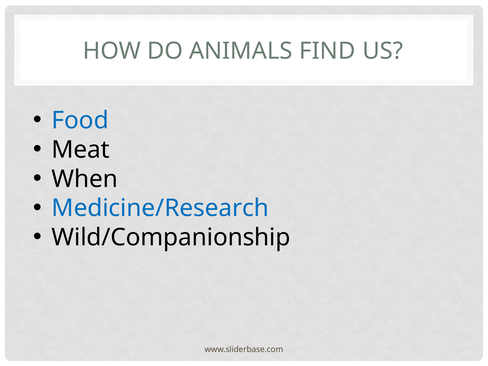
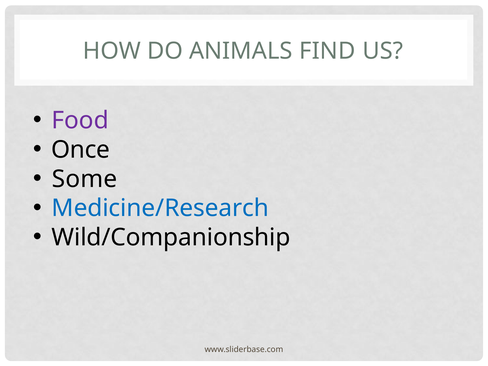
Food colour: blue -> purple
Meat: Meat -> Once
When: When -> Some
